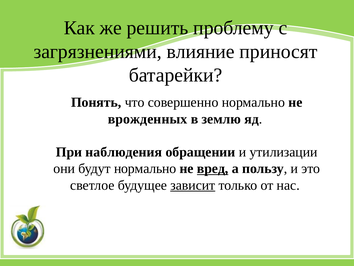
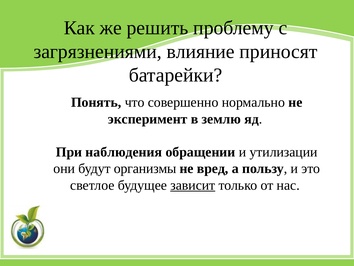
врожденных: врожденных -> эксперимент
будут нормально: нормально -> организмы
вред underline: present -> none
